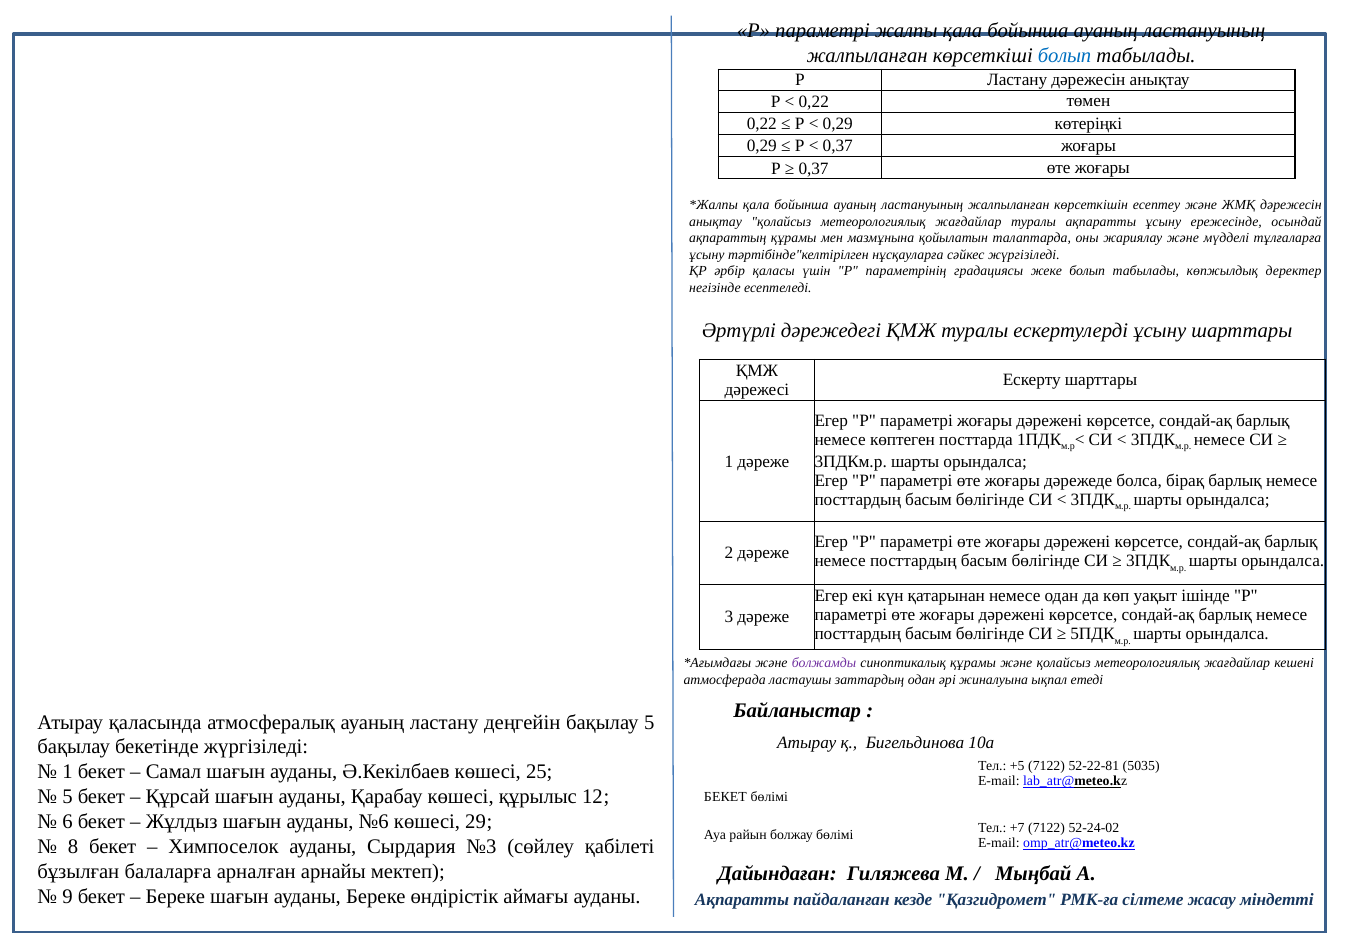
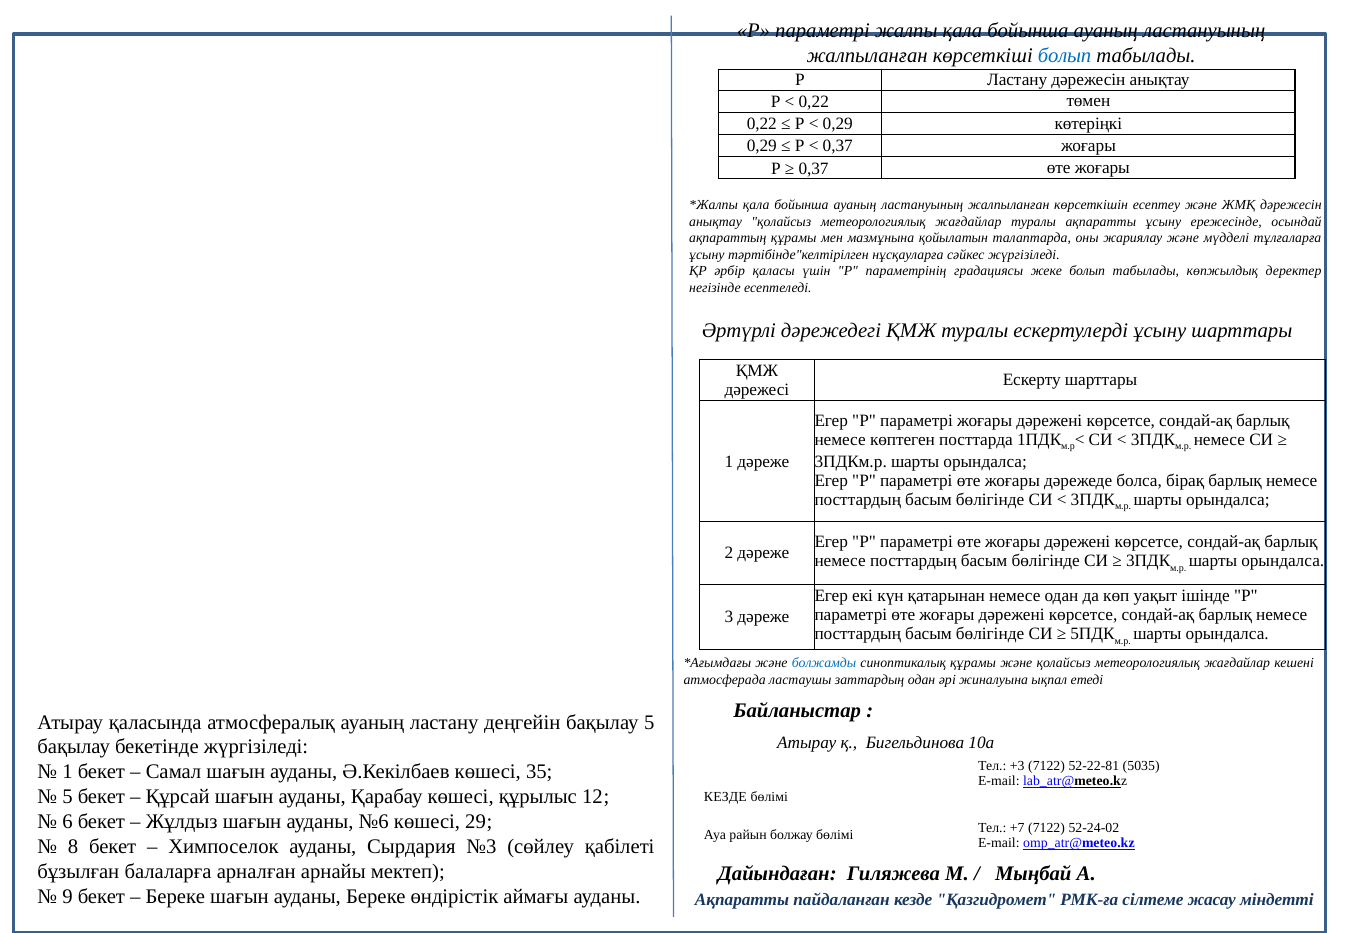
болжамды colour: purple -> blue
+5: +5 -> +3
25: 25 -> 35
БЕКЕТ at (725, 796): БЕКЕТ -> КЕЗДЕ
